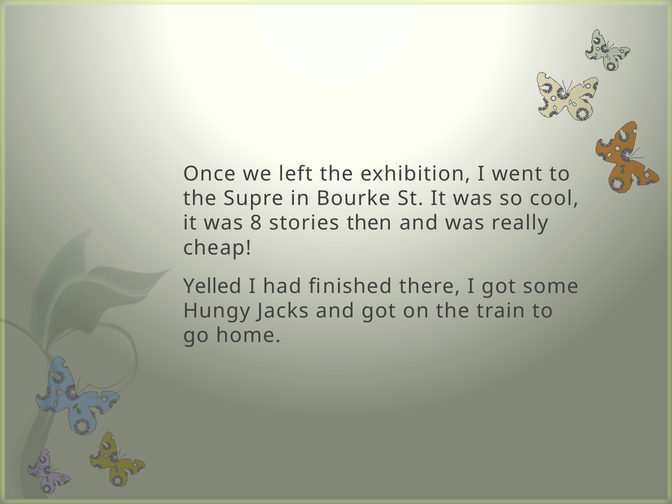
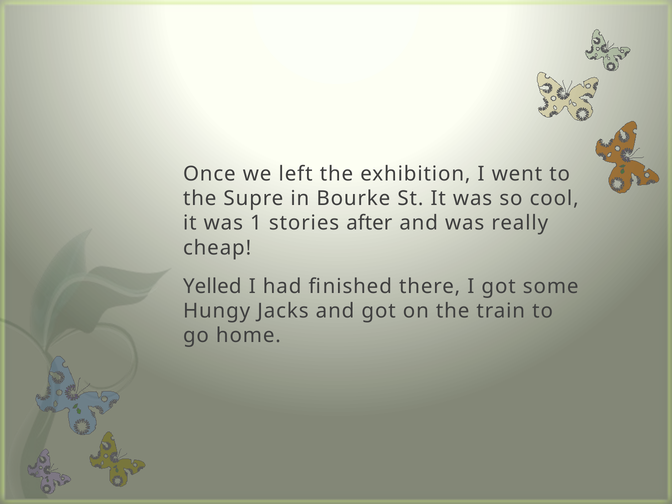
8: 8 -> 1
then: then -> after
